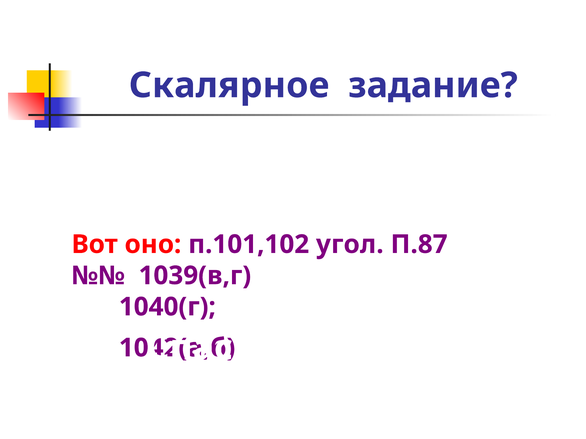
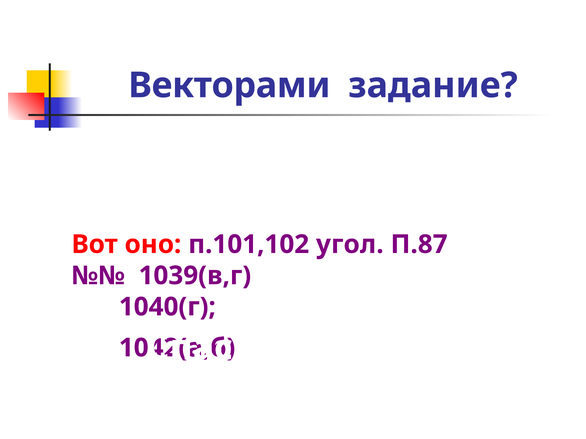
Скалярное: Скалярное -> Векторами
